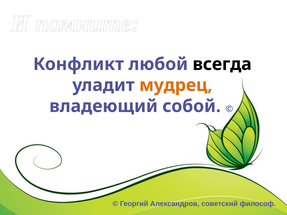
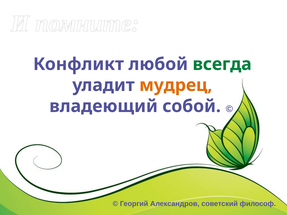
всегда colour: black -> green
